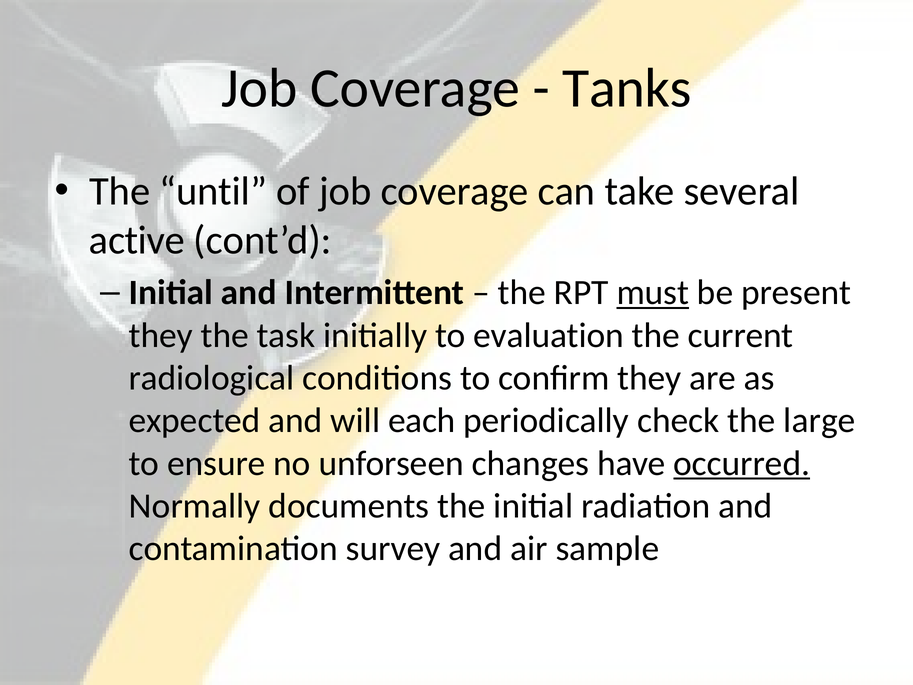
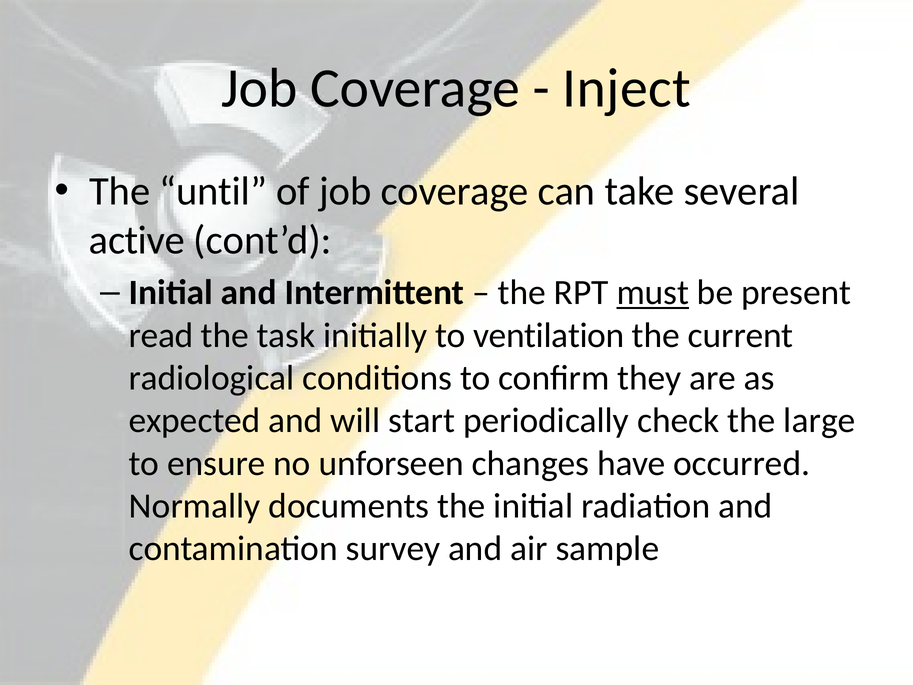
Tanks: Tanks -> Inject
they at (161, 335): they -> read
evaluation: evaluation -> ventilation
each: each -> start
occurred underline: present -> none
